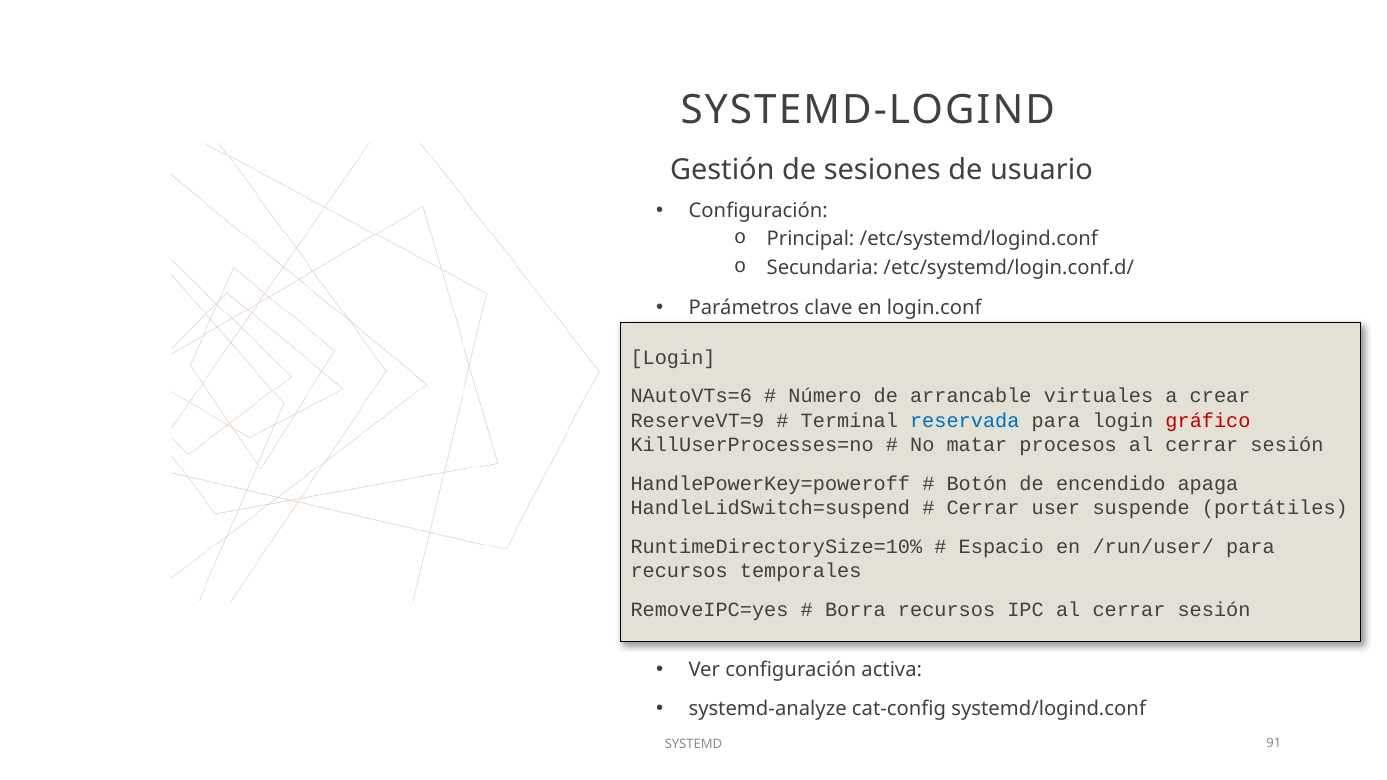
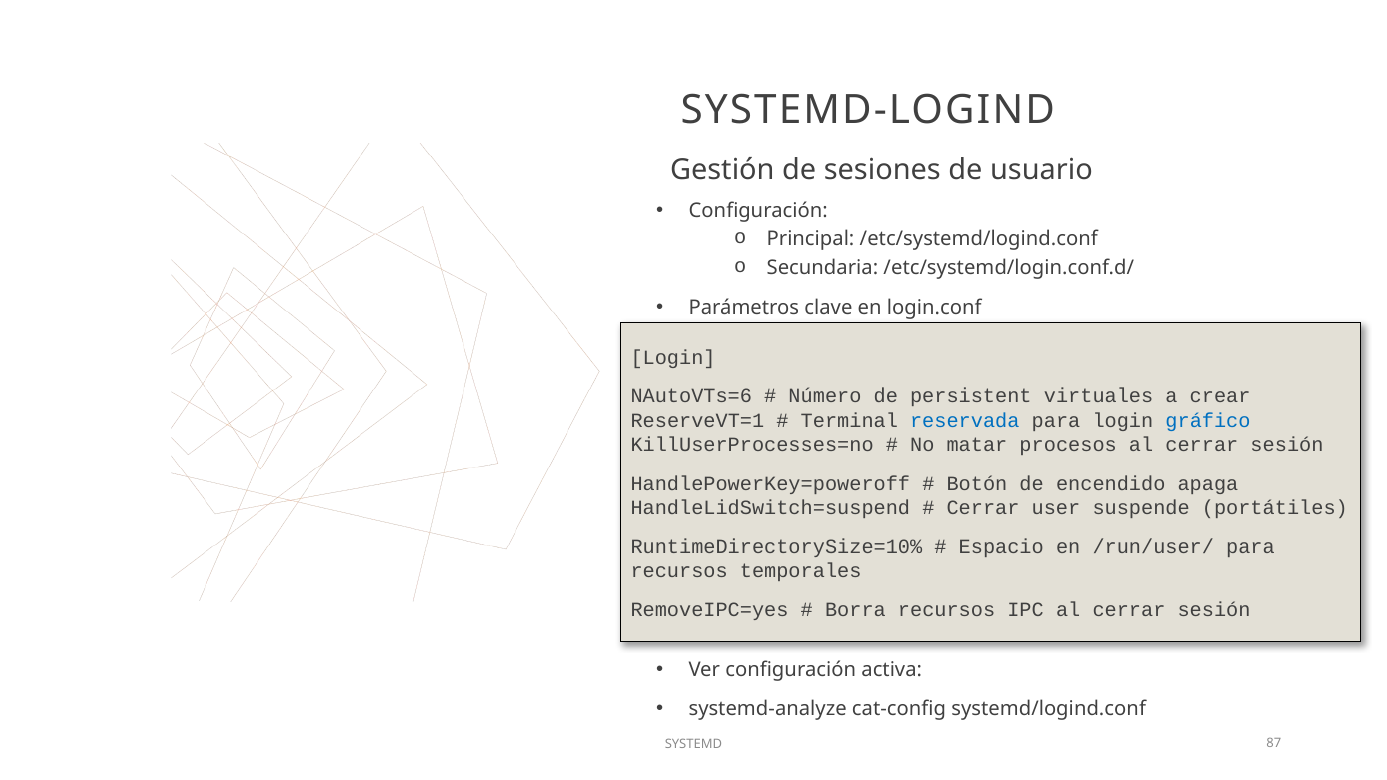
arrancable: arrancable -> persistent
ReserveVT=9: ReserveVT=9 -> ReserveVT=1
gráfico colour: red -> blue
91: 91 -> 87
